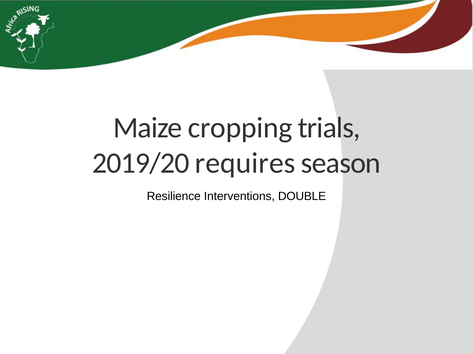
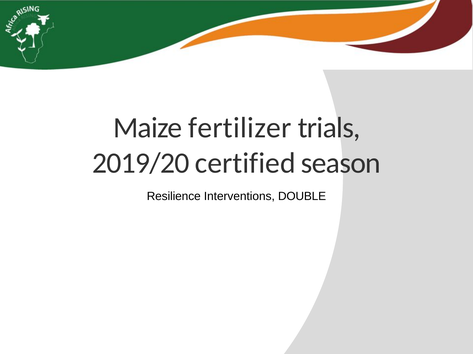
cropping: cropping -> fertilizer
requires: requires -> certified
